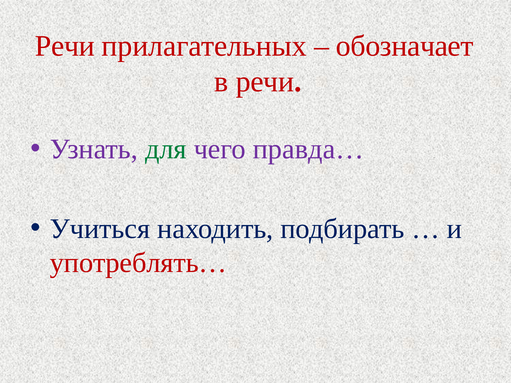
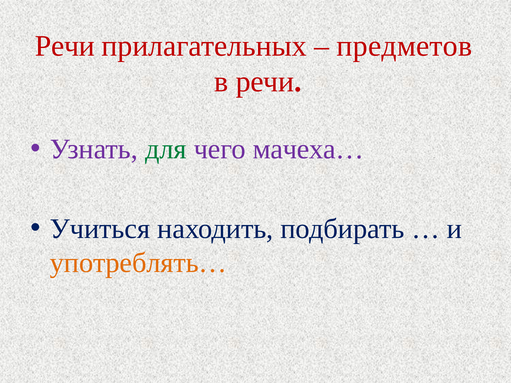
обозначает: обозначает -> предметов
правда…: правда… -> мачеха…
употреблять… colour: red -> orange
